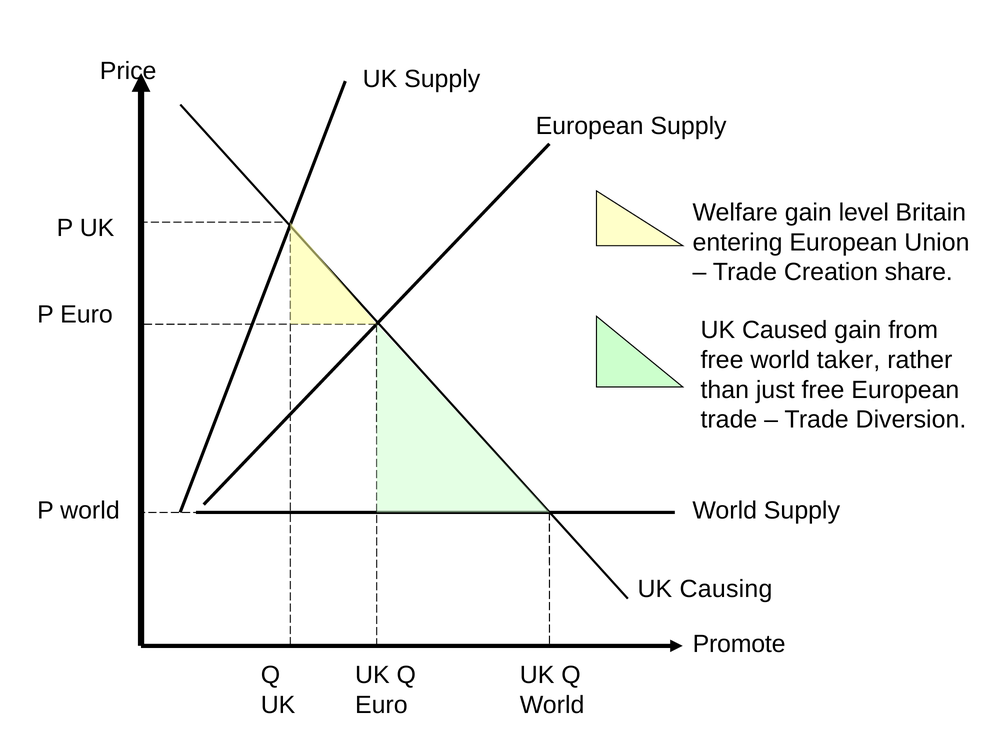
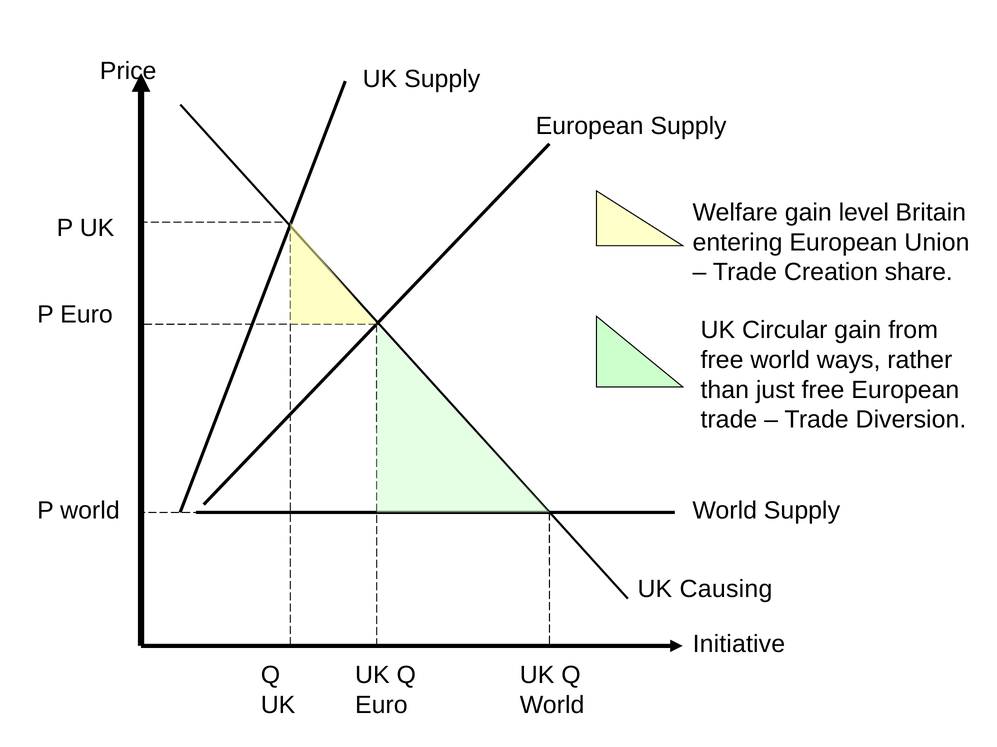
Caused: Caused -> Circular
taker: taker -> ways
Promote: Promote -> Initiative
